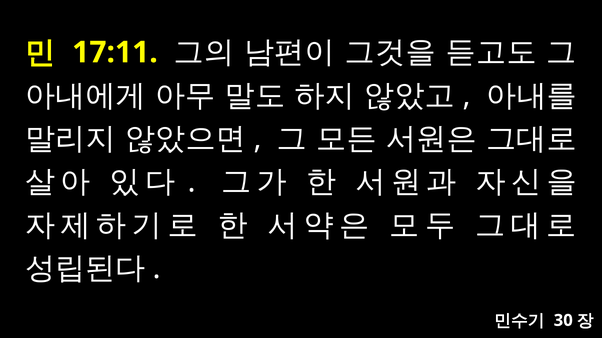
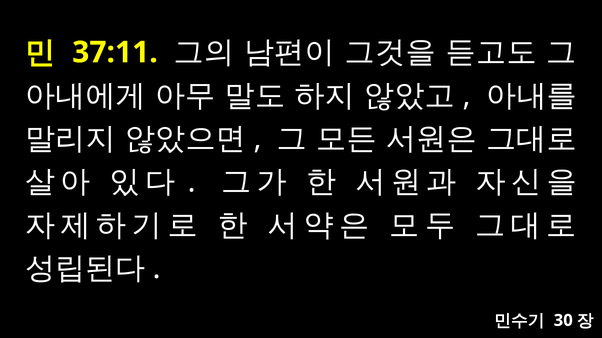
17:11: 17:11 -> 37:11
